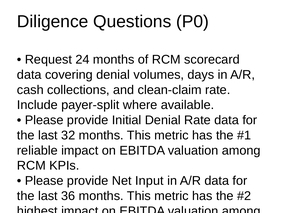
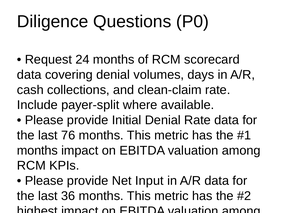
32: 32 -> 76
reliable at (37, 150): reliable -> months
